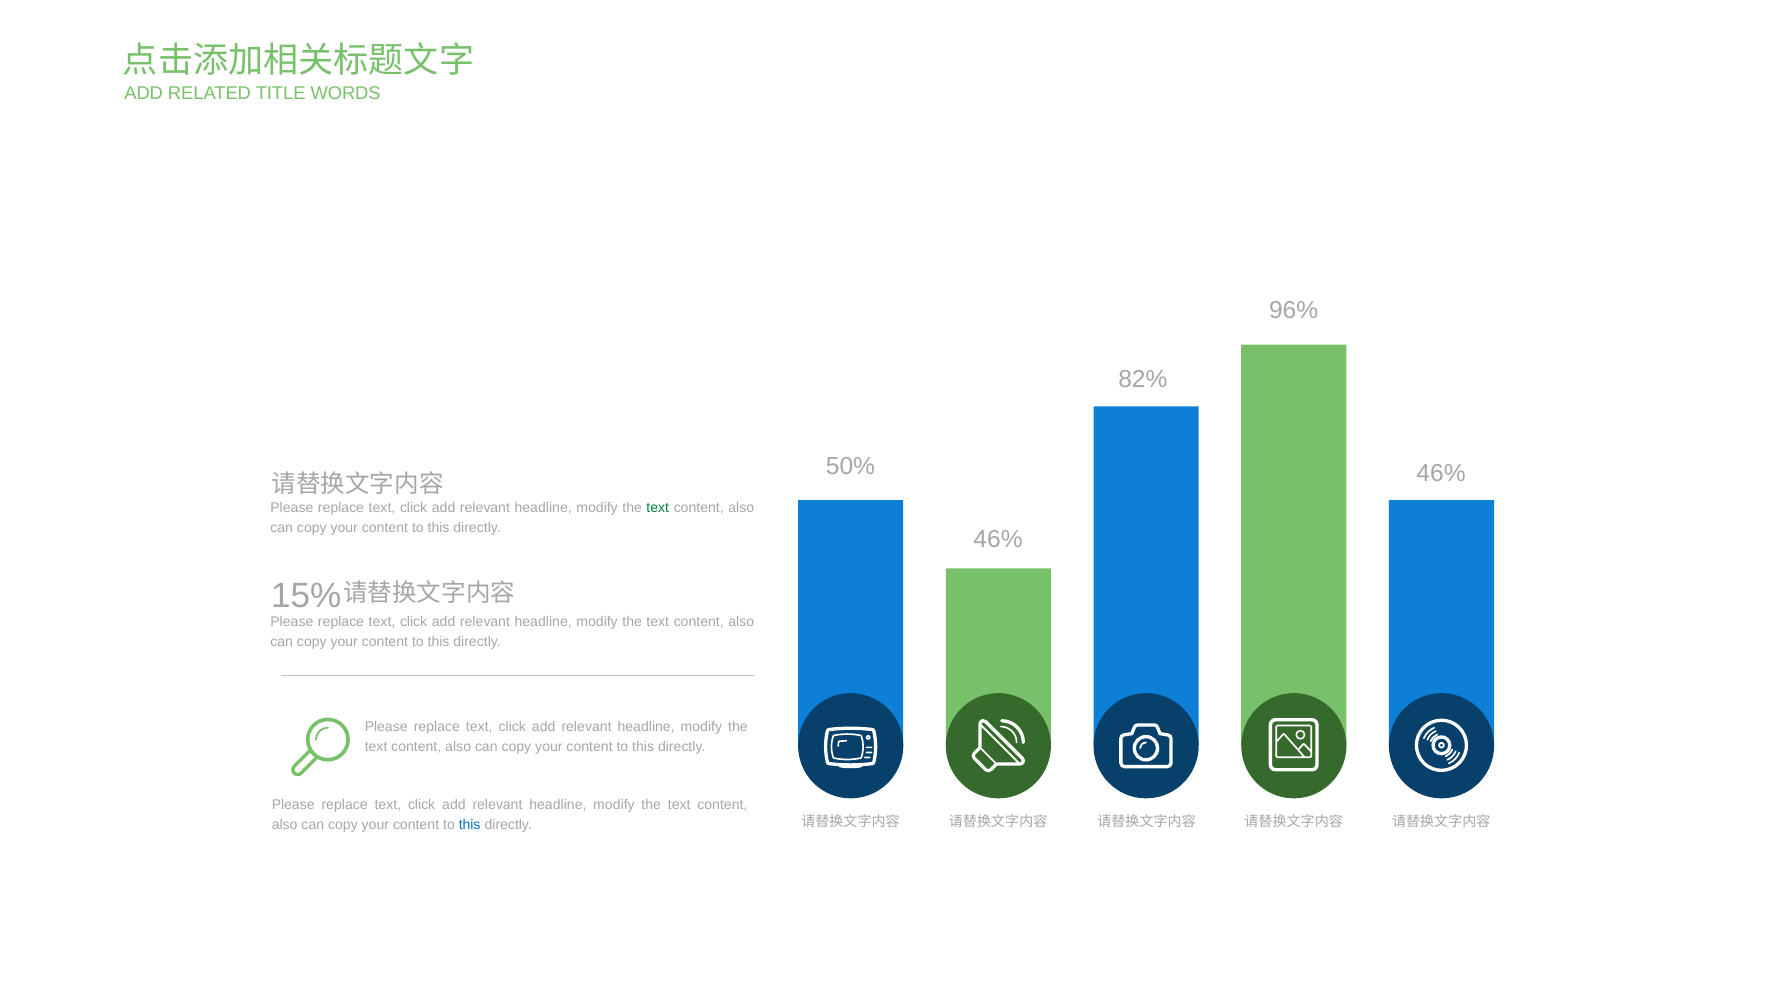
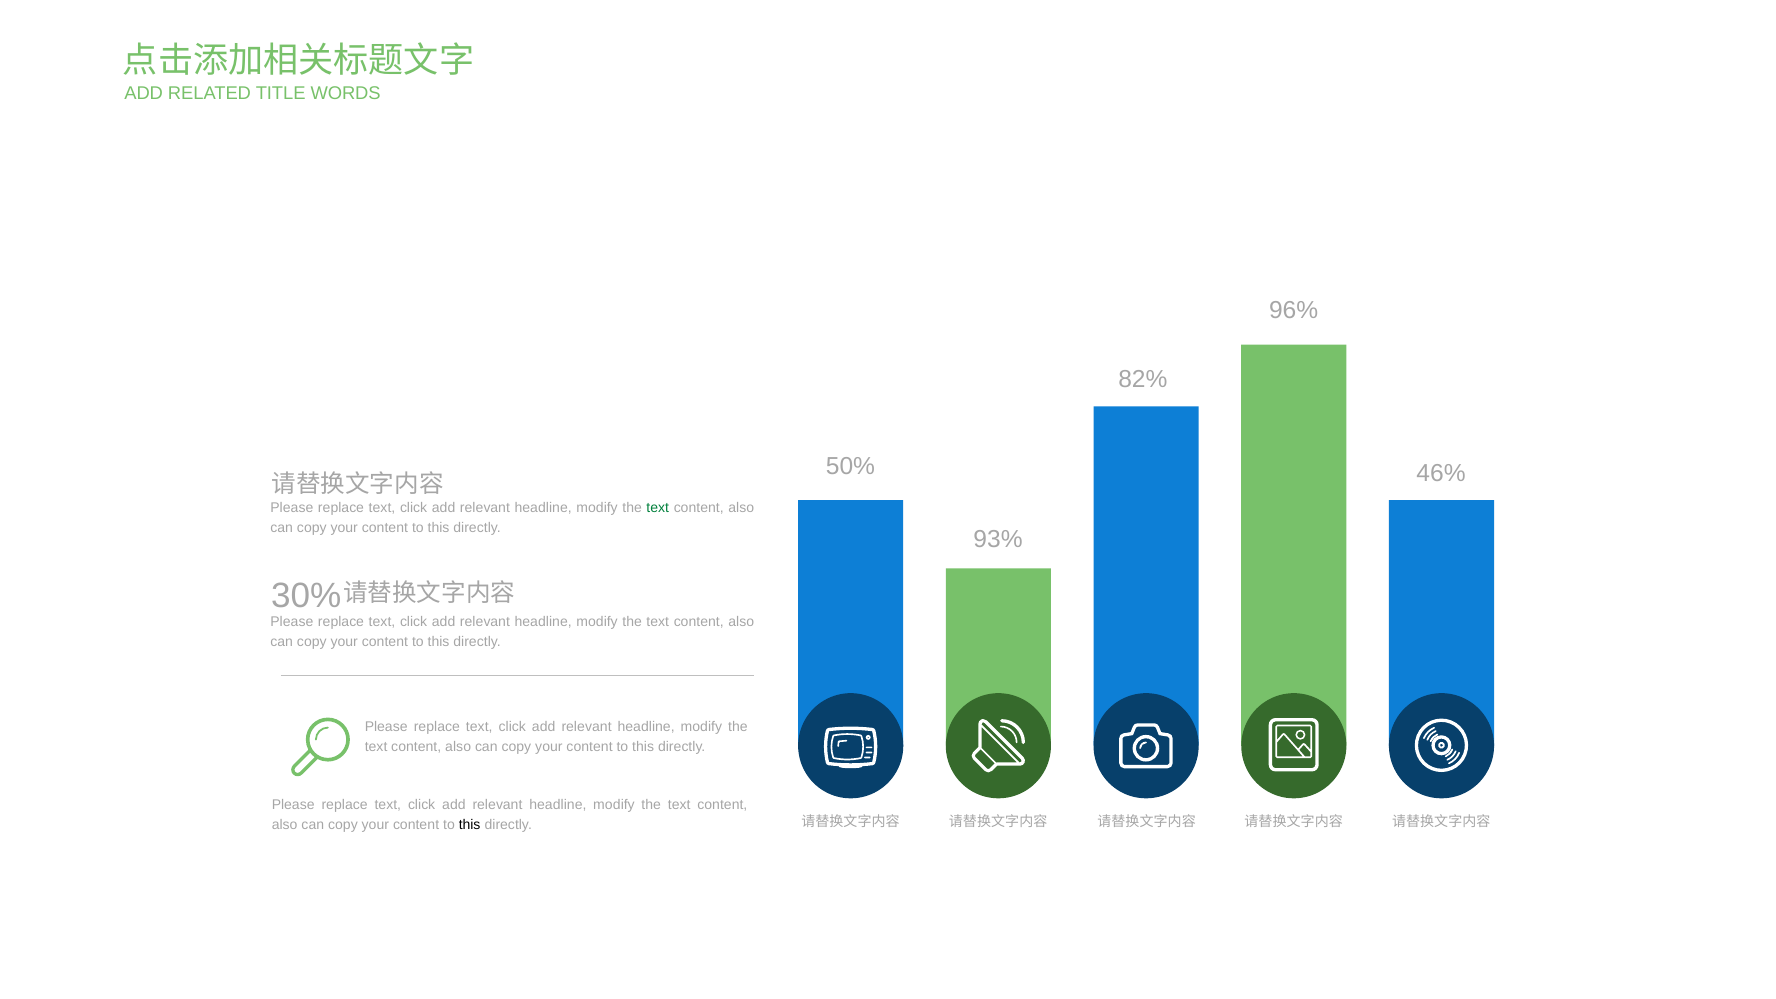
46% at (998, 540): 46% -> 93%
15%: 15% -> 30%
this at (470, 825) colour: blue -> black
